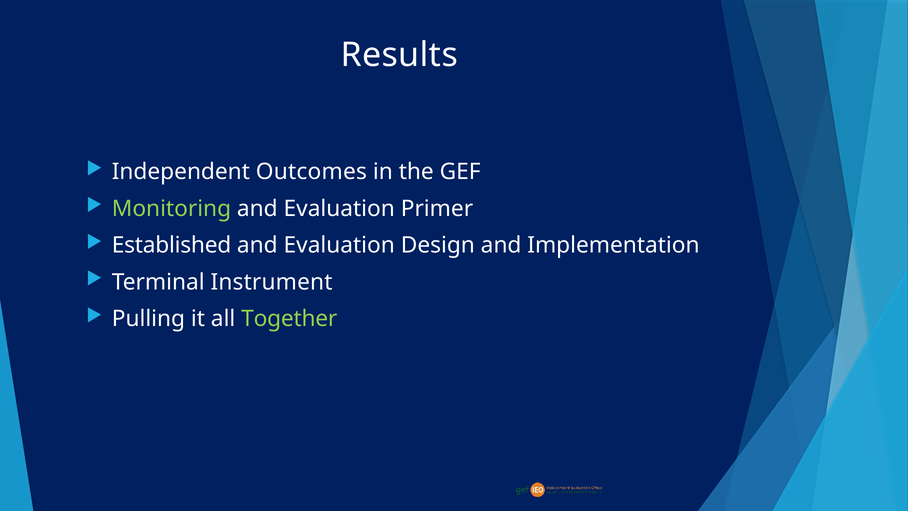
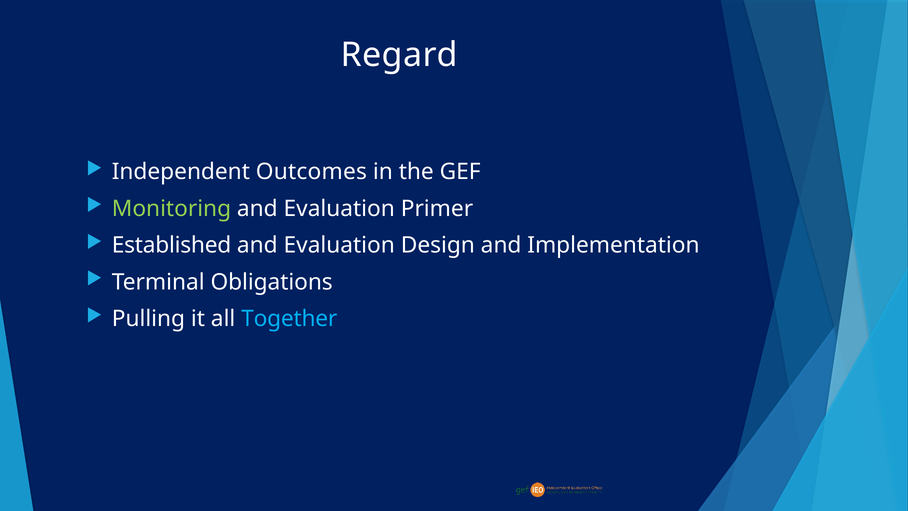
Results: Results -> Regard
Instrument: Instrument -> Obligations
Together colour: light green -> light blue
